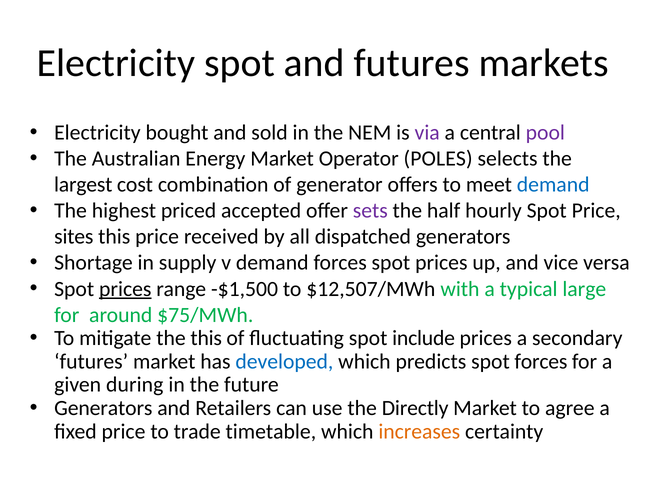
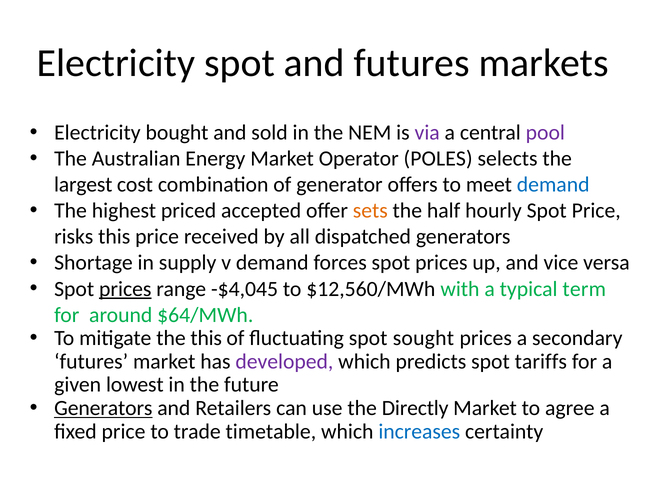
sets colour: purple -> orange
sites: sites -> risks
-$1,500: -$1,500 -> -$4,045
$12,507/MWh: $12,507/MWh -> $12,560/MWh
large: large -> term
$75/MWh: $75/MWh -> $64/MWh
include: include -> sought
developed colour: blue -> purple
spot forces: forces -> tariffs
during: during -> lowest
Generators at (103, 408) underline: none -> present
increases colour: orange -> blue
